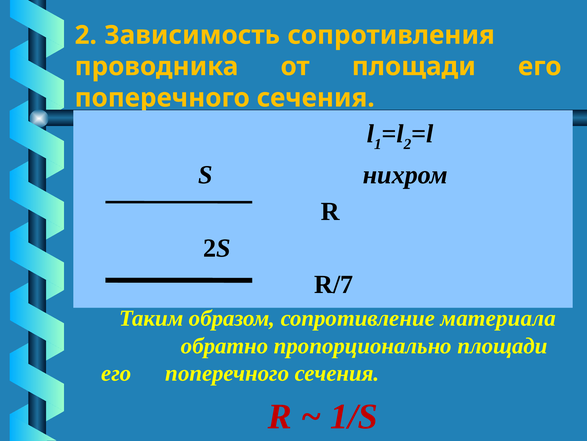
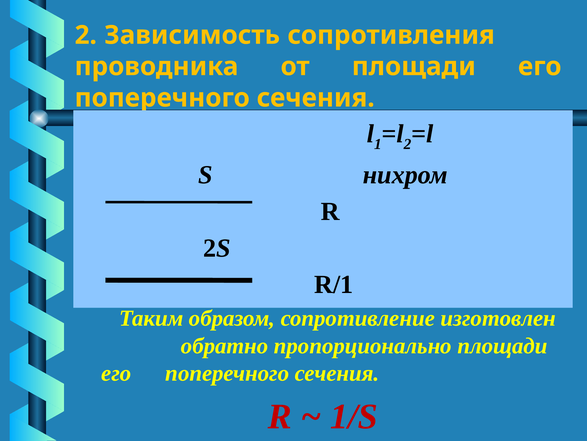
R/7: R/7 -> R/1
материала: материала -> изготовлен
